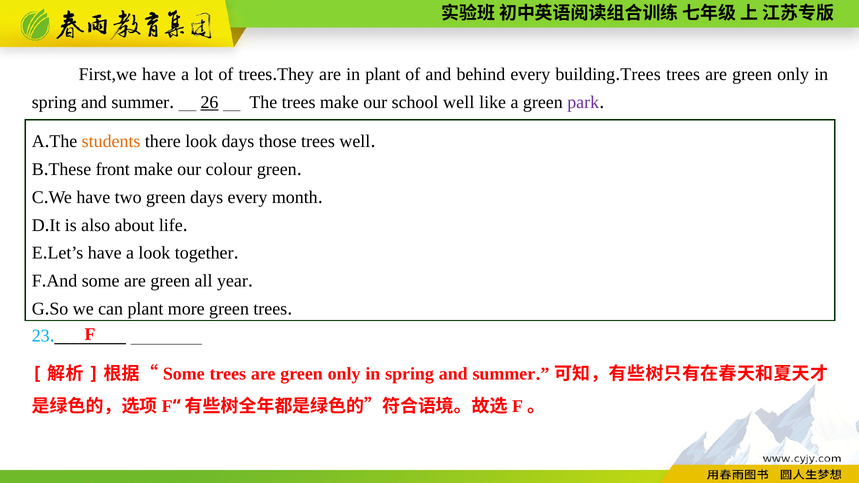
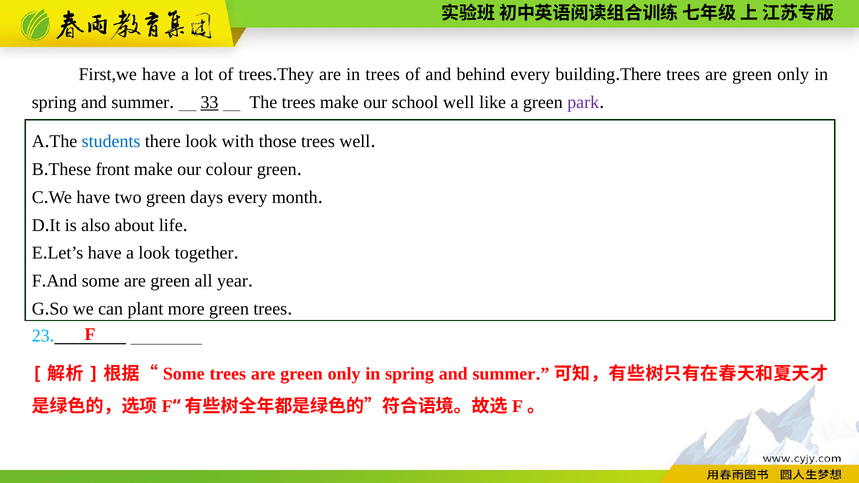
in plant: plant -> trees
Trees at (641, 74): Trees -> There
26: 26 -> 33
students colour: orange -> blue
look days: days -> with
